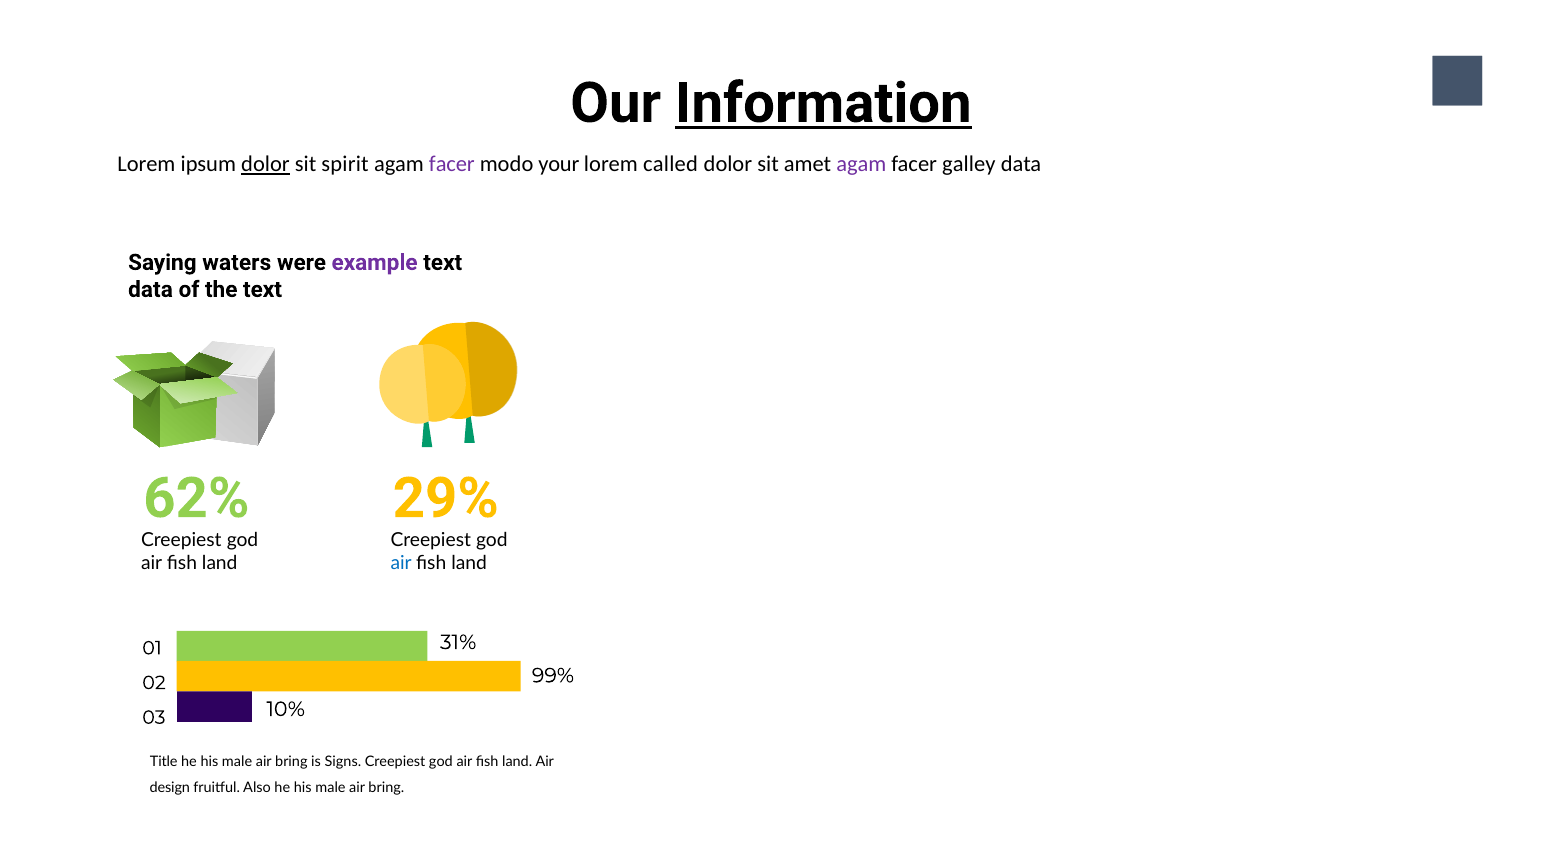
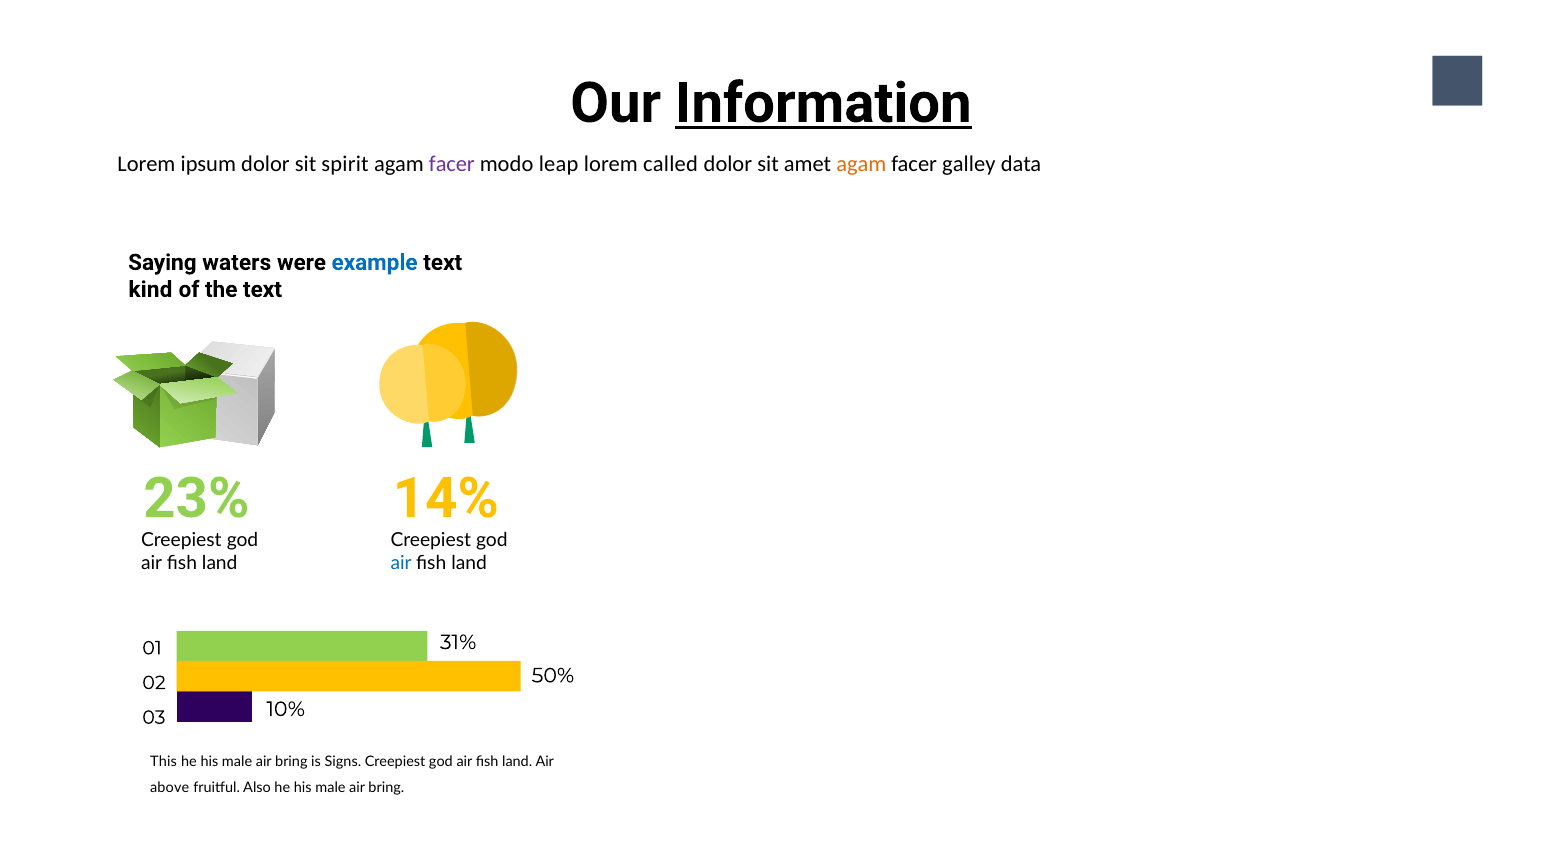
dolor at (265, 164) underline: present -> none
your: your -> leap
agam at (861, 164) colour: purple -> orange
example colour: purple -> blue
data at (150, 290): data -> kind
62%: 62% -> 23%
29%: 29% -> 14%
99%: 99% -> 50%
Title: Title -> This
design: design -> above
